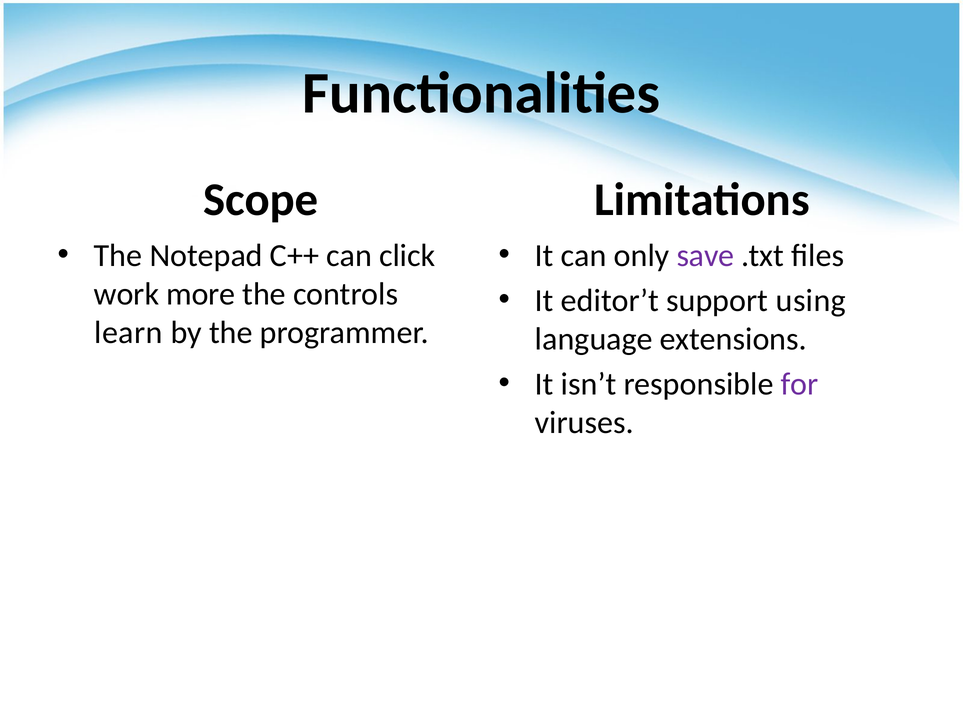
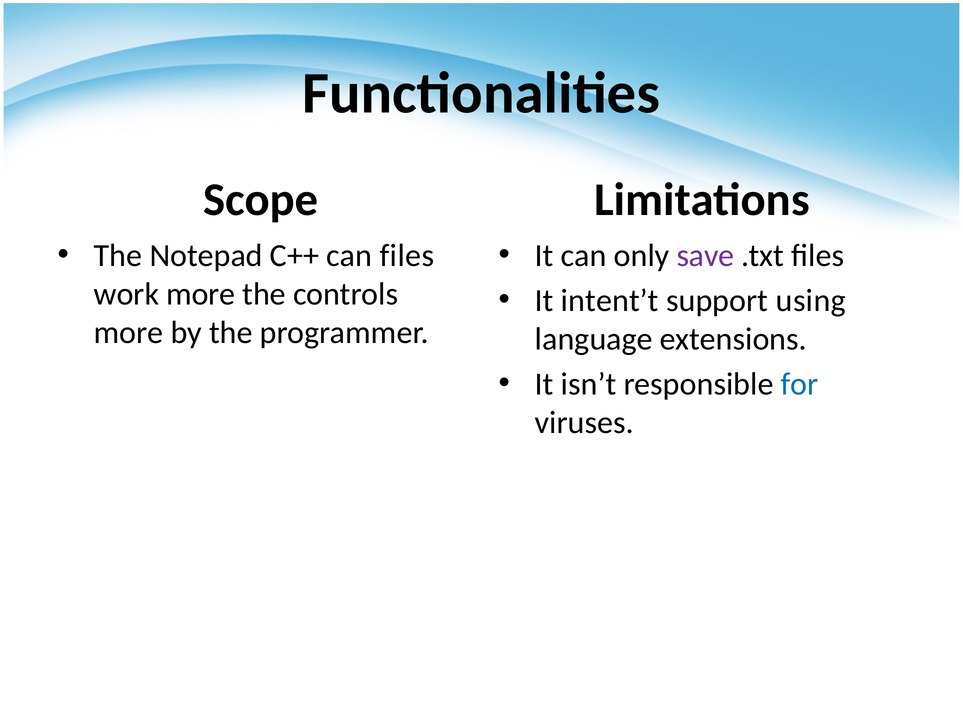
can click: click -> files
editor’t: editor’t -> intent’t
learn at (128, 332): learn -> more
for colour: purple -> blue
